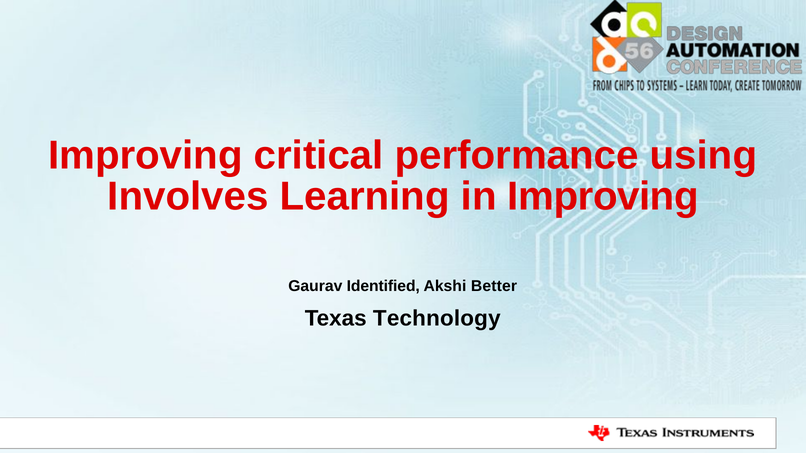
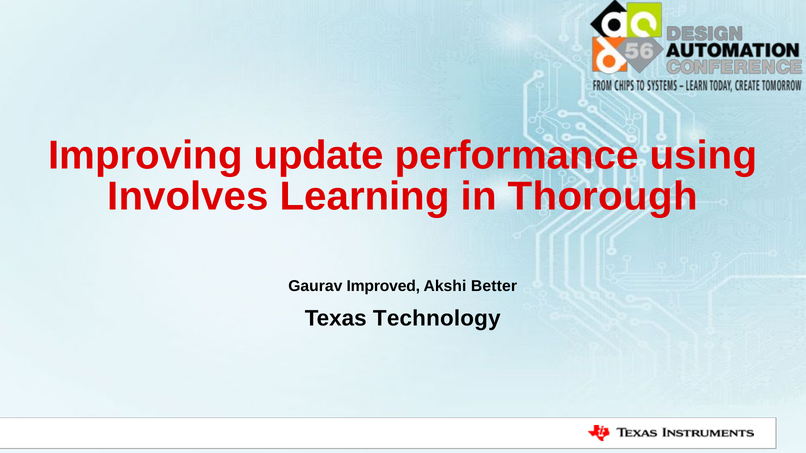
critical: critical -> update
in Improving: Improving -> Thorough
Identified: Identified -> Improved
